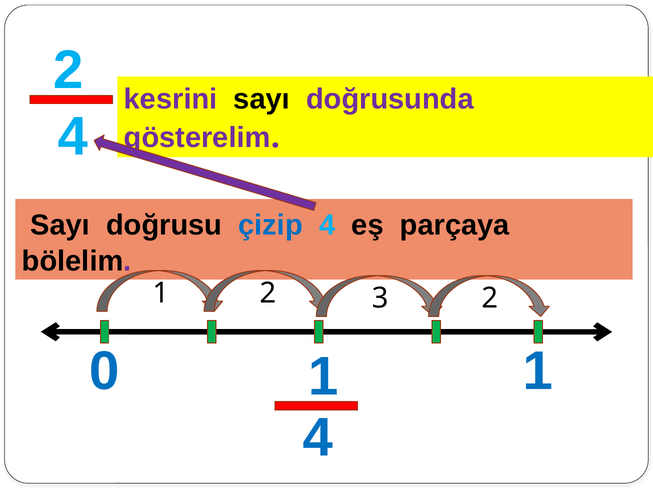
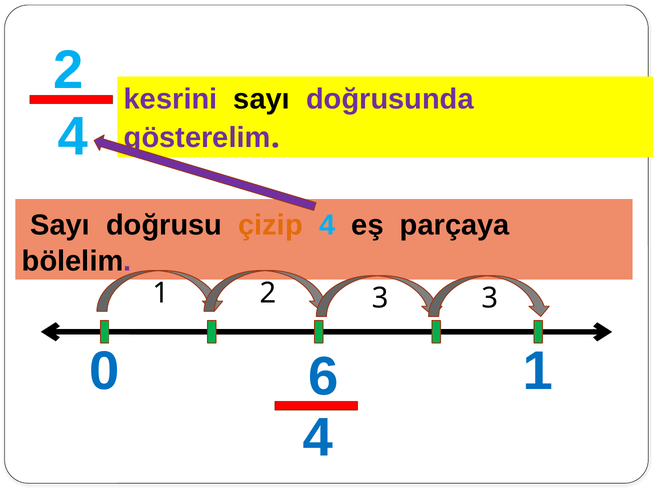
çizip colour: blue -> orange
3 2: 2 -> 3
0 1: 1 -> 6
